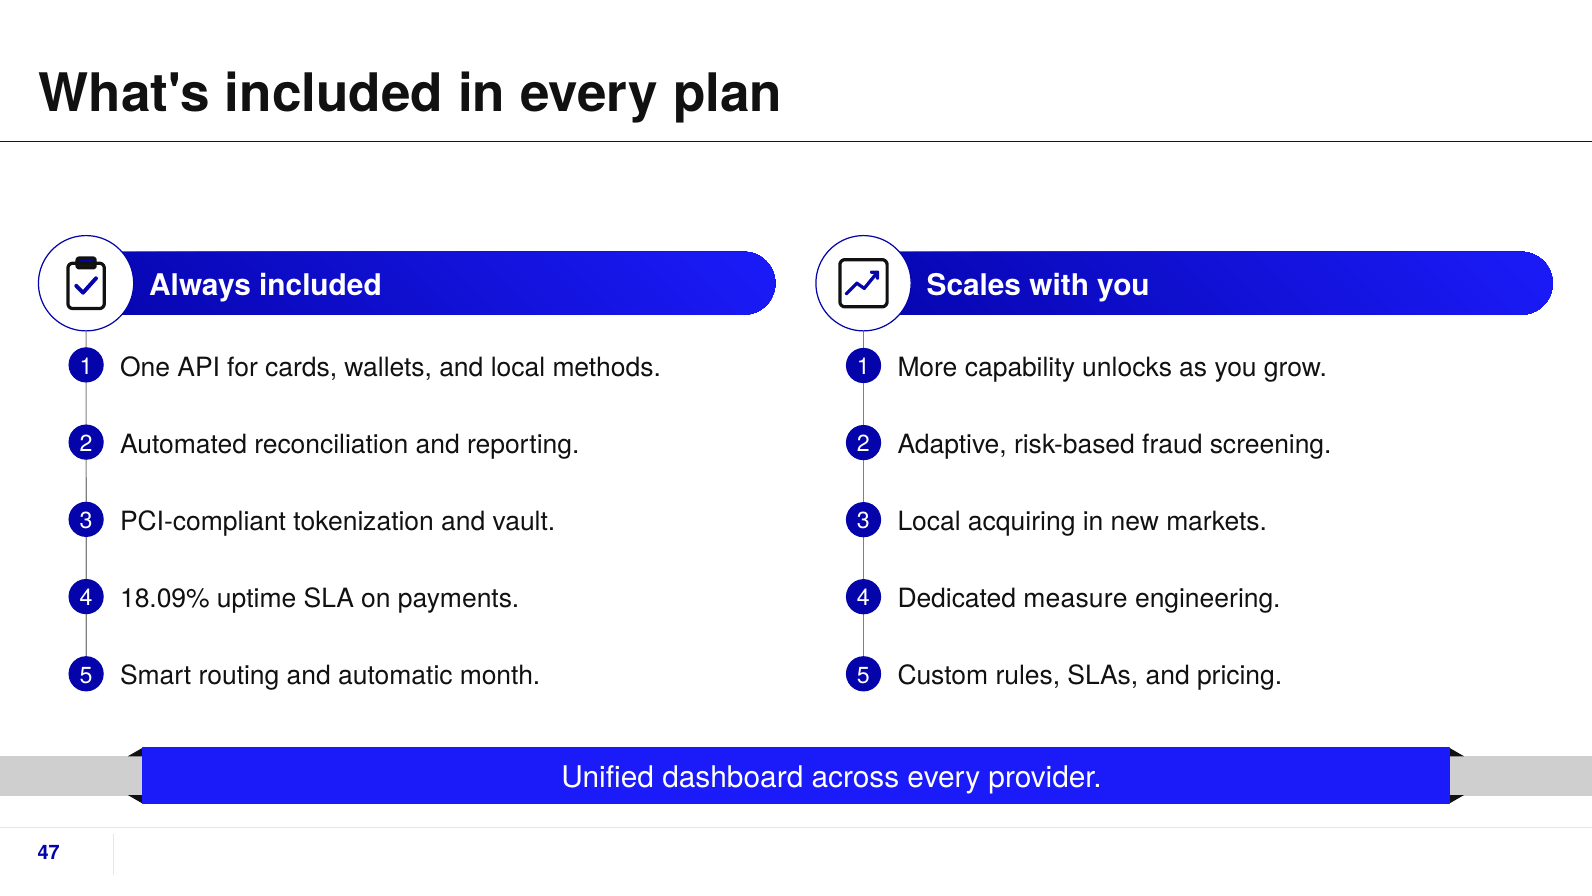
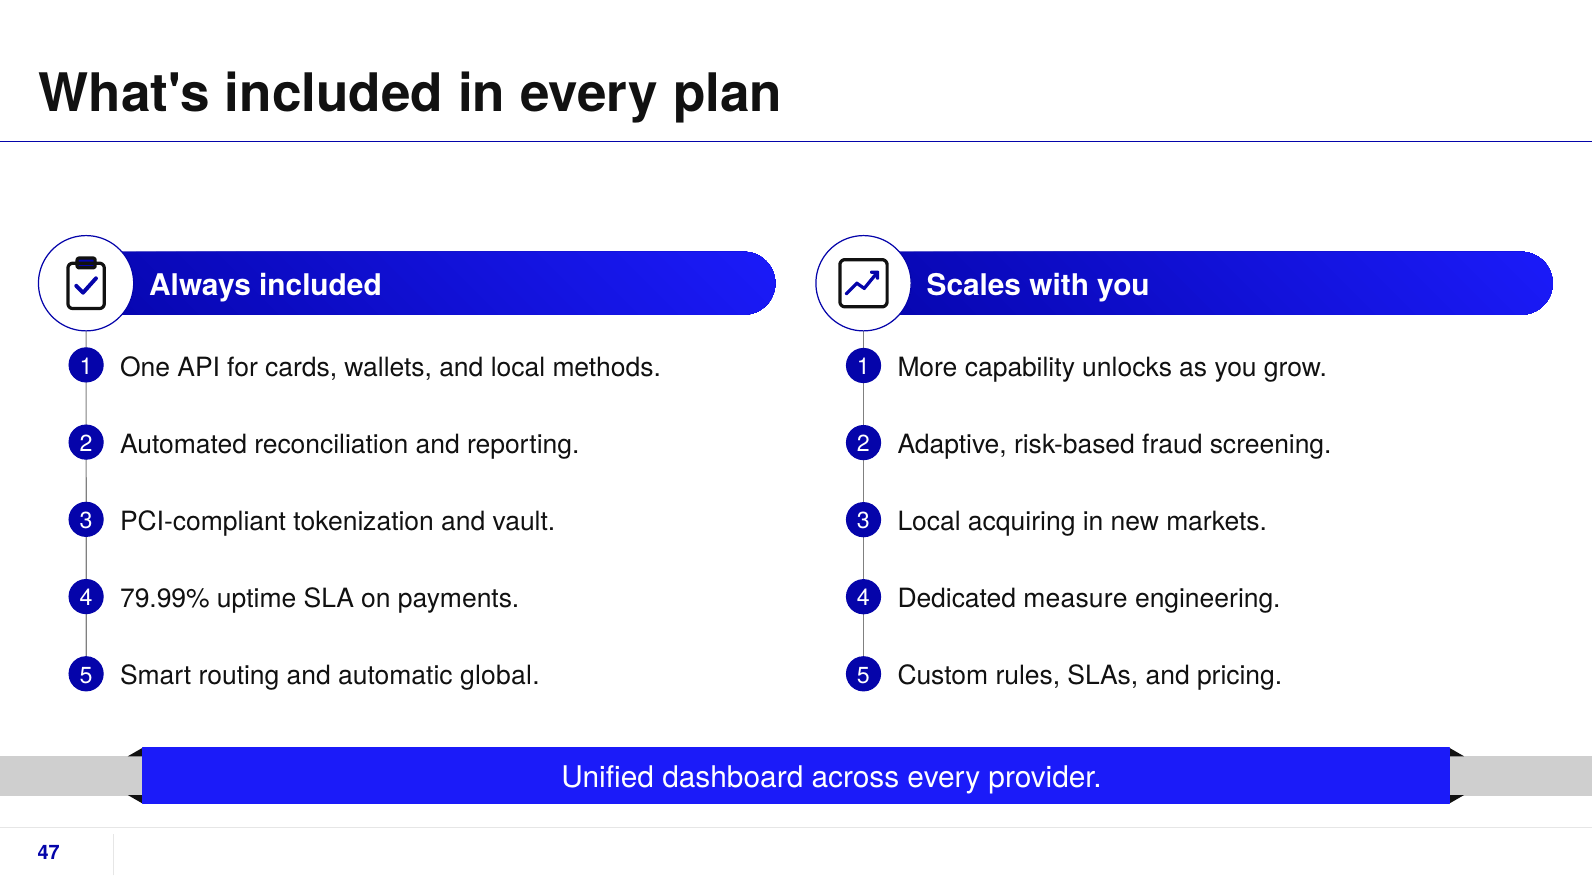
18.09%: 18.09% -> 79.99%
month: month -> global
